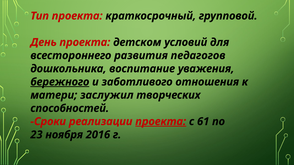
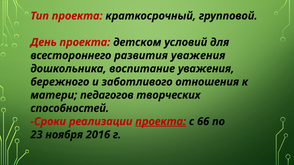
развития педагогов: педагогов -> уважения
бережного underline: present -> none
заслужил: заслужил -> педагогов
61: 61 -> 66
